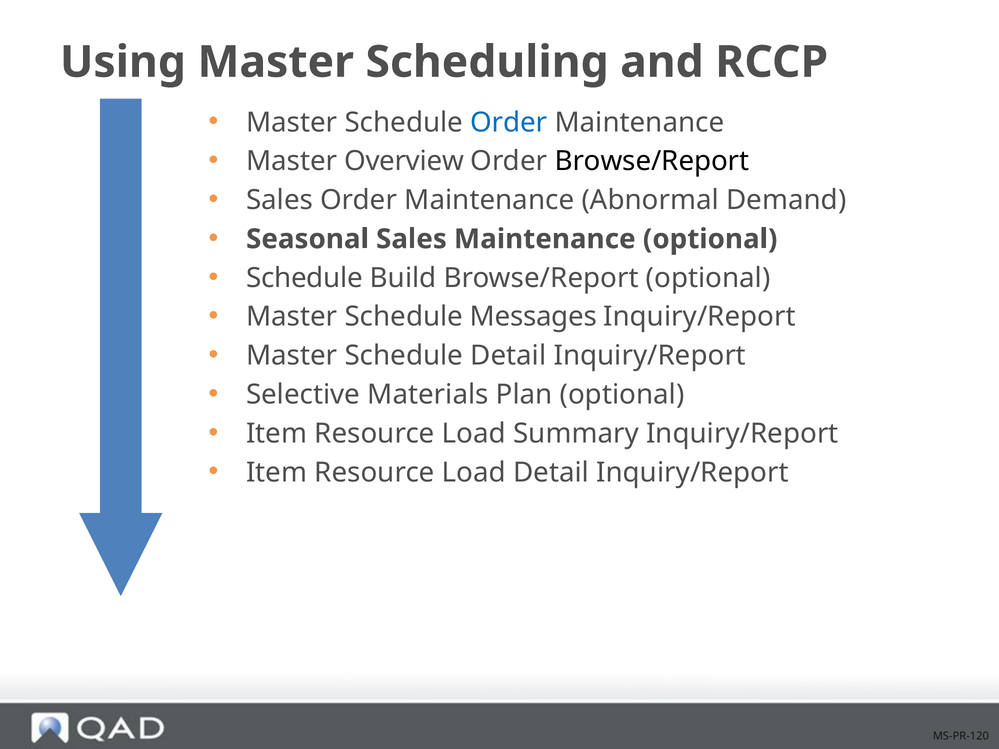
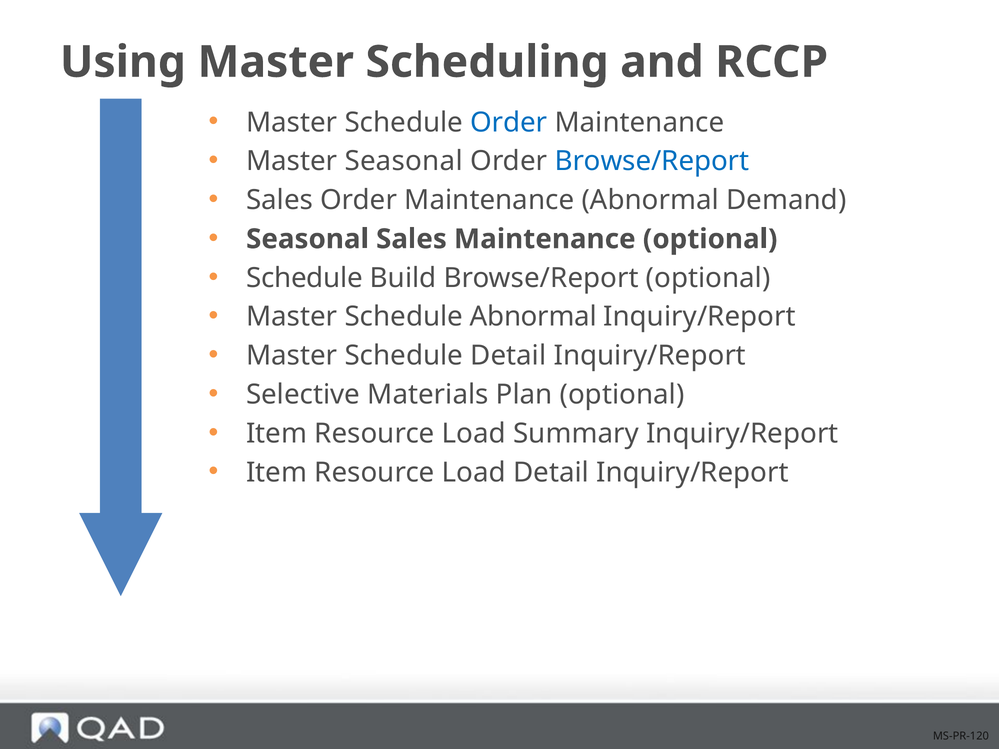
Master Overview: Overview -> Seasonal
Browse/Report at (652, 161) colour: black -> blue
Schedule Messages: Messages -> Abnormal
